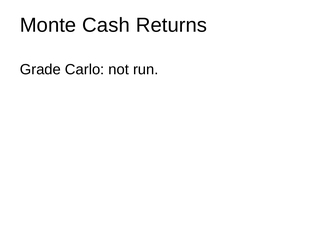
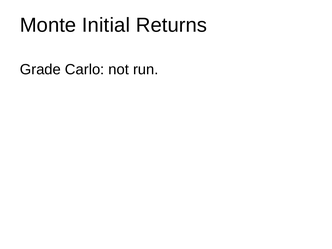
Cash: Cash -> Initial
